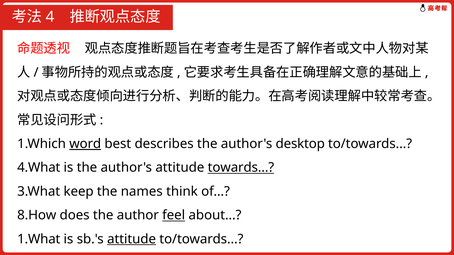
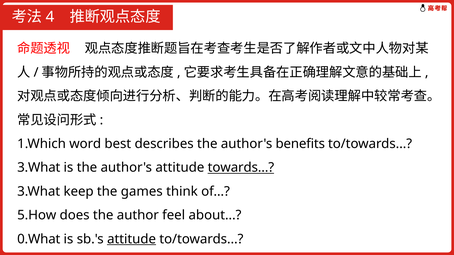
word underline: present -> none
desktop: desktop -> benefits
4.What at (39, 168): 4.What -> 3.What
names: names -> games
8.How: 8.How -> 5.How
feel underline: present -> none
1.What: 1.What -> 0.What
